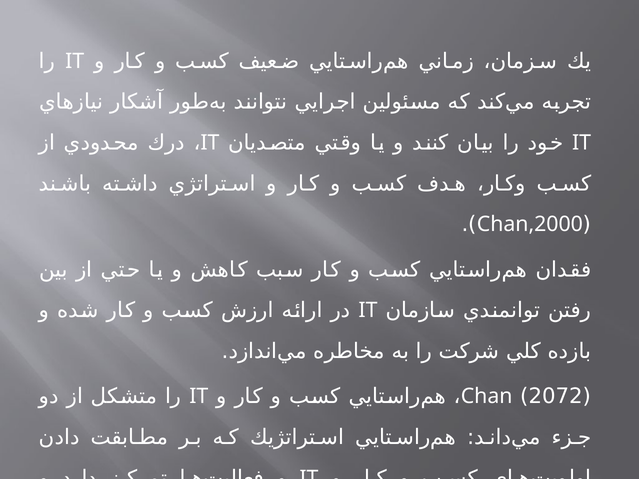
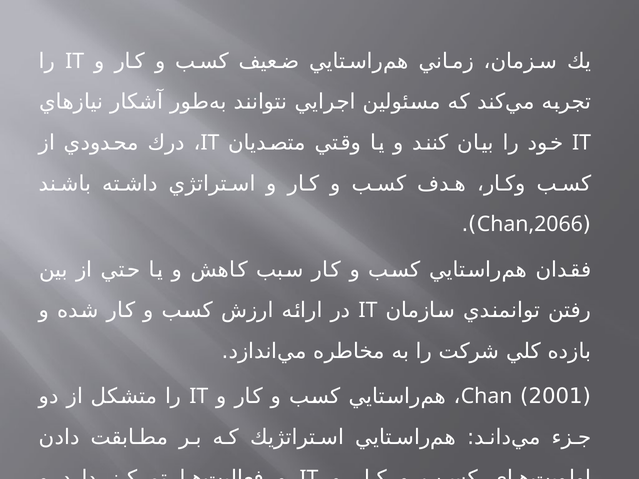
Chan,2000: Chan,2000 -> Chan,2066
2072: 2072 -> 2001
